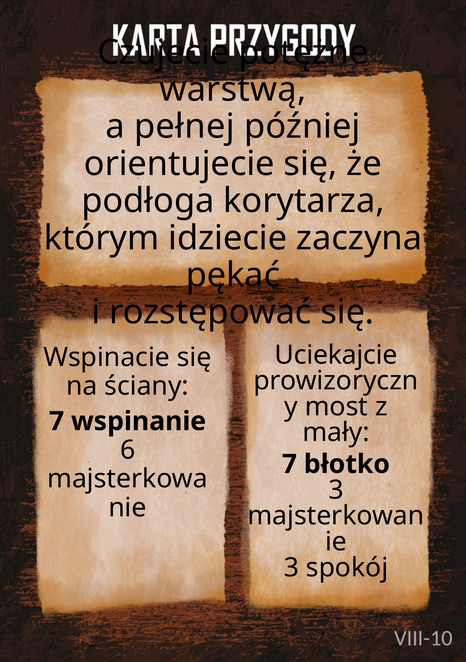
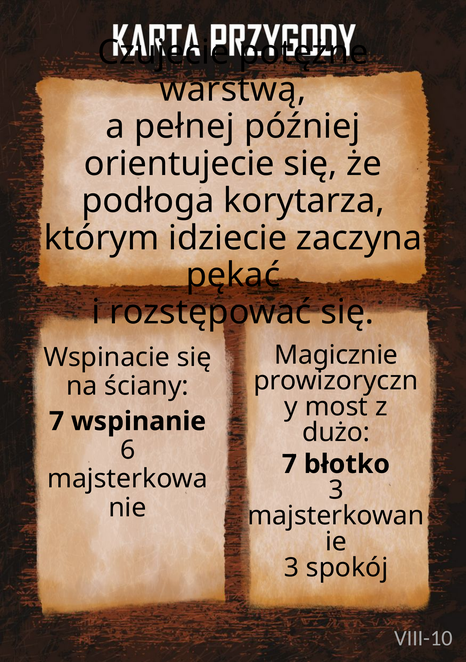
Uciekajcie: Uciekajcie -> Magicznie
mały: mały -> dużo
